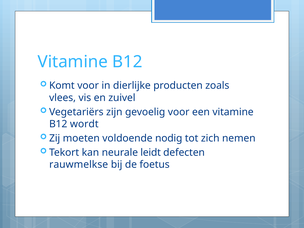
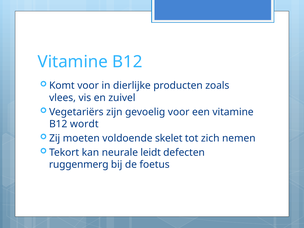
nodig: nodig -> skelet
rauwmelkse: rauwmelkse -> ruggenmerg
